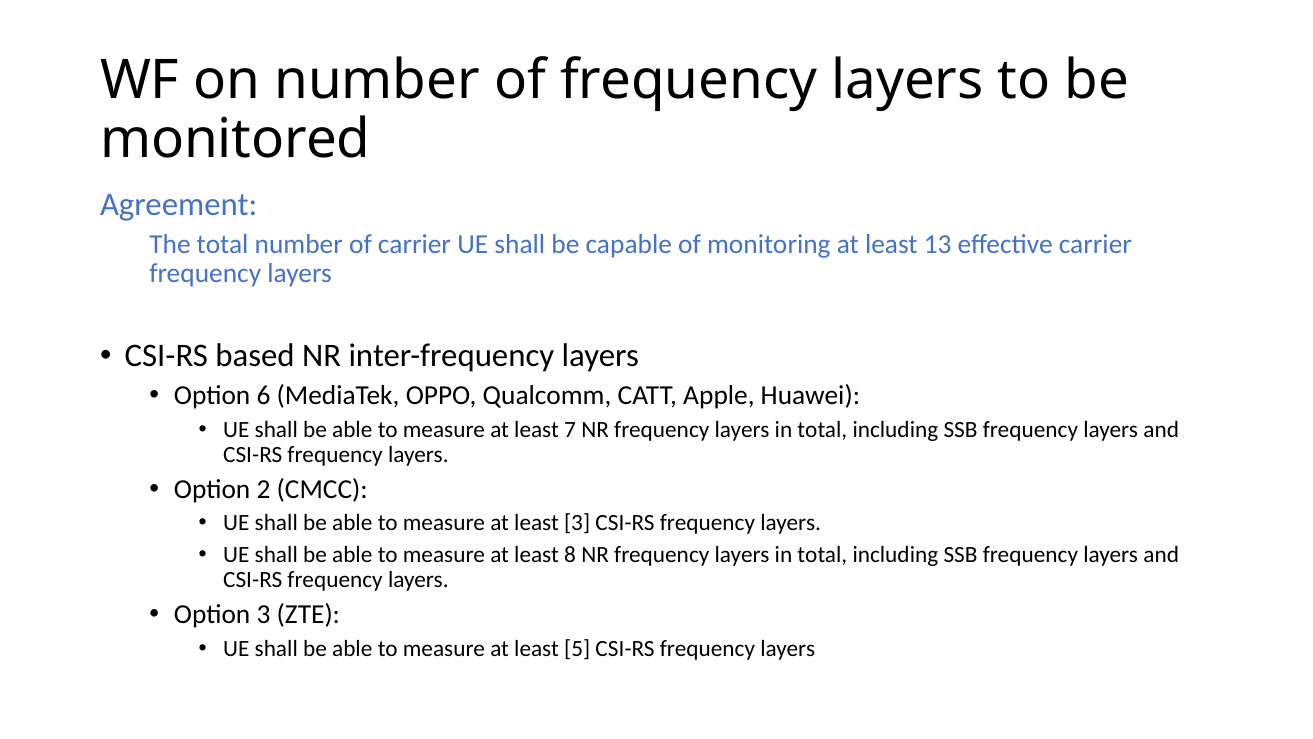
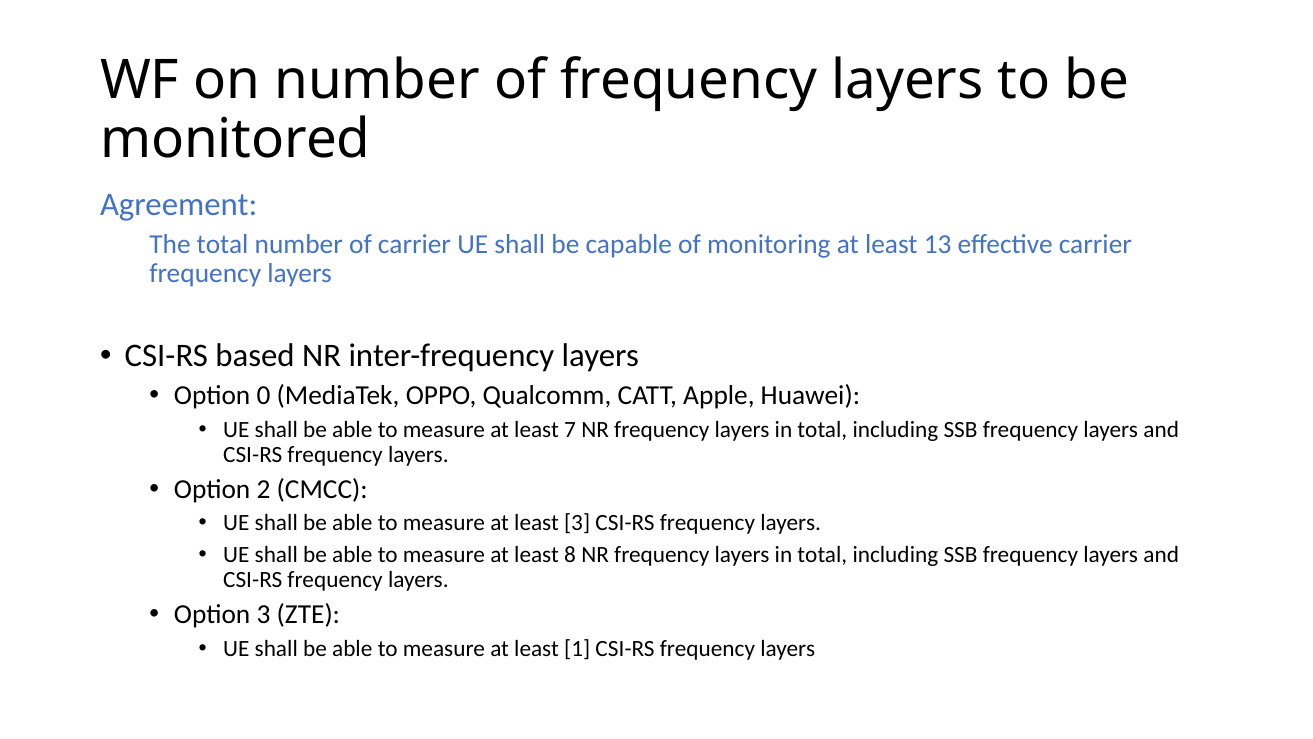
6: 6 -> 0
5: 5 -> 1
